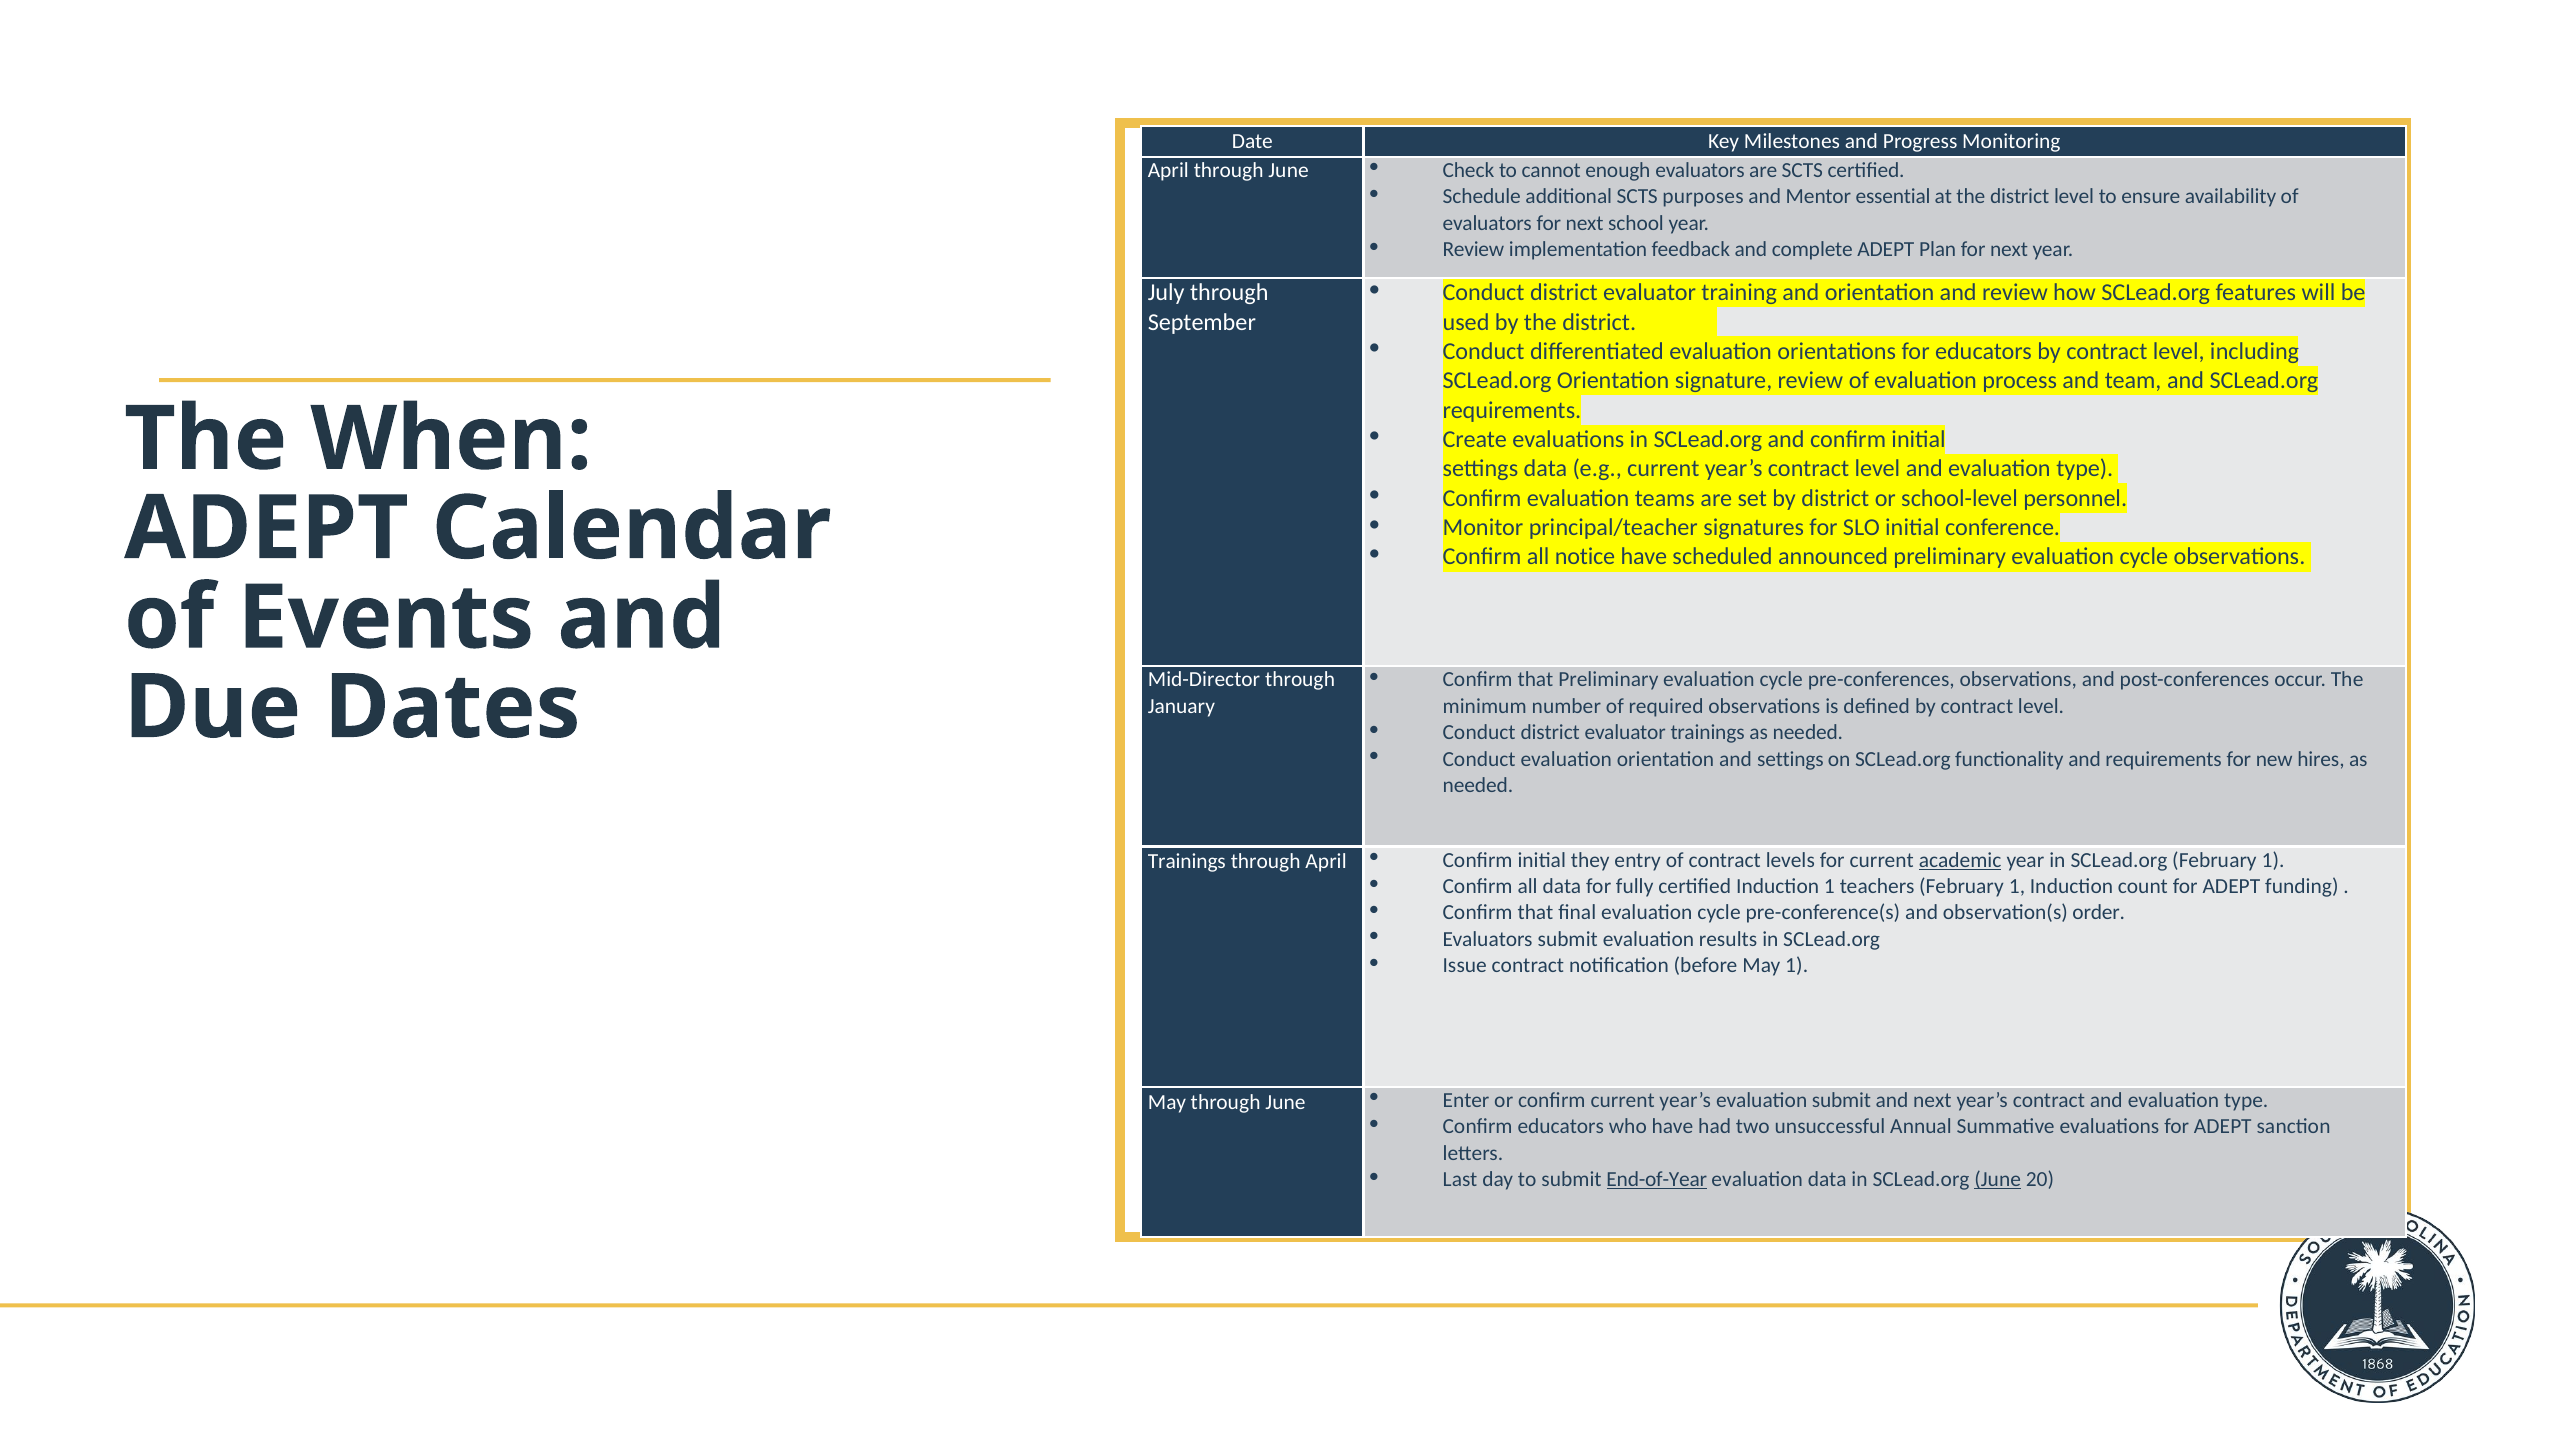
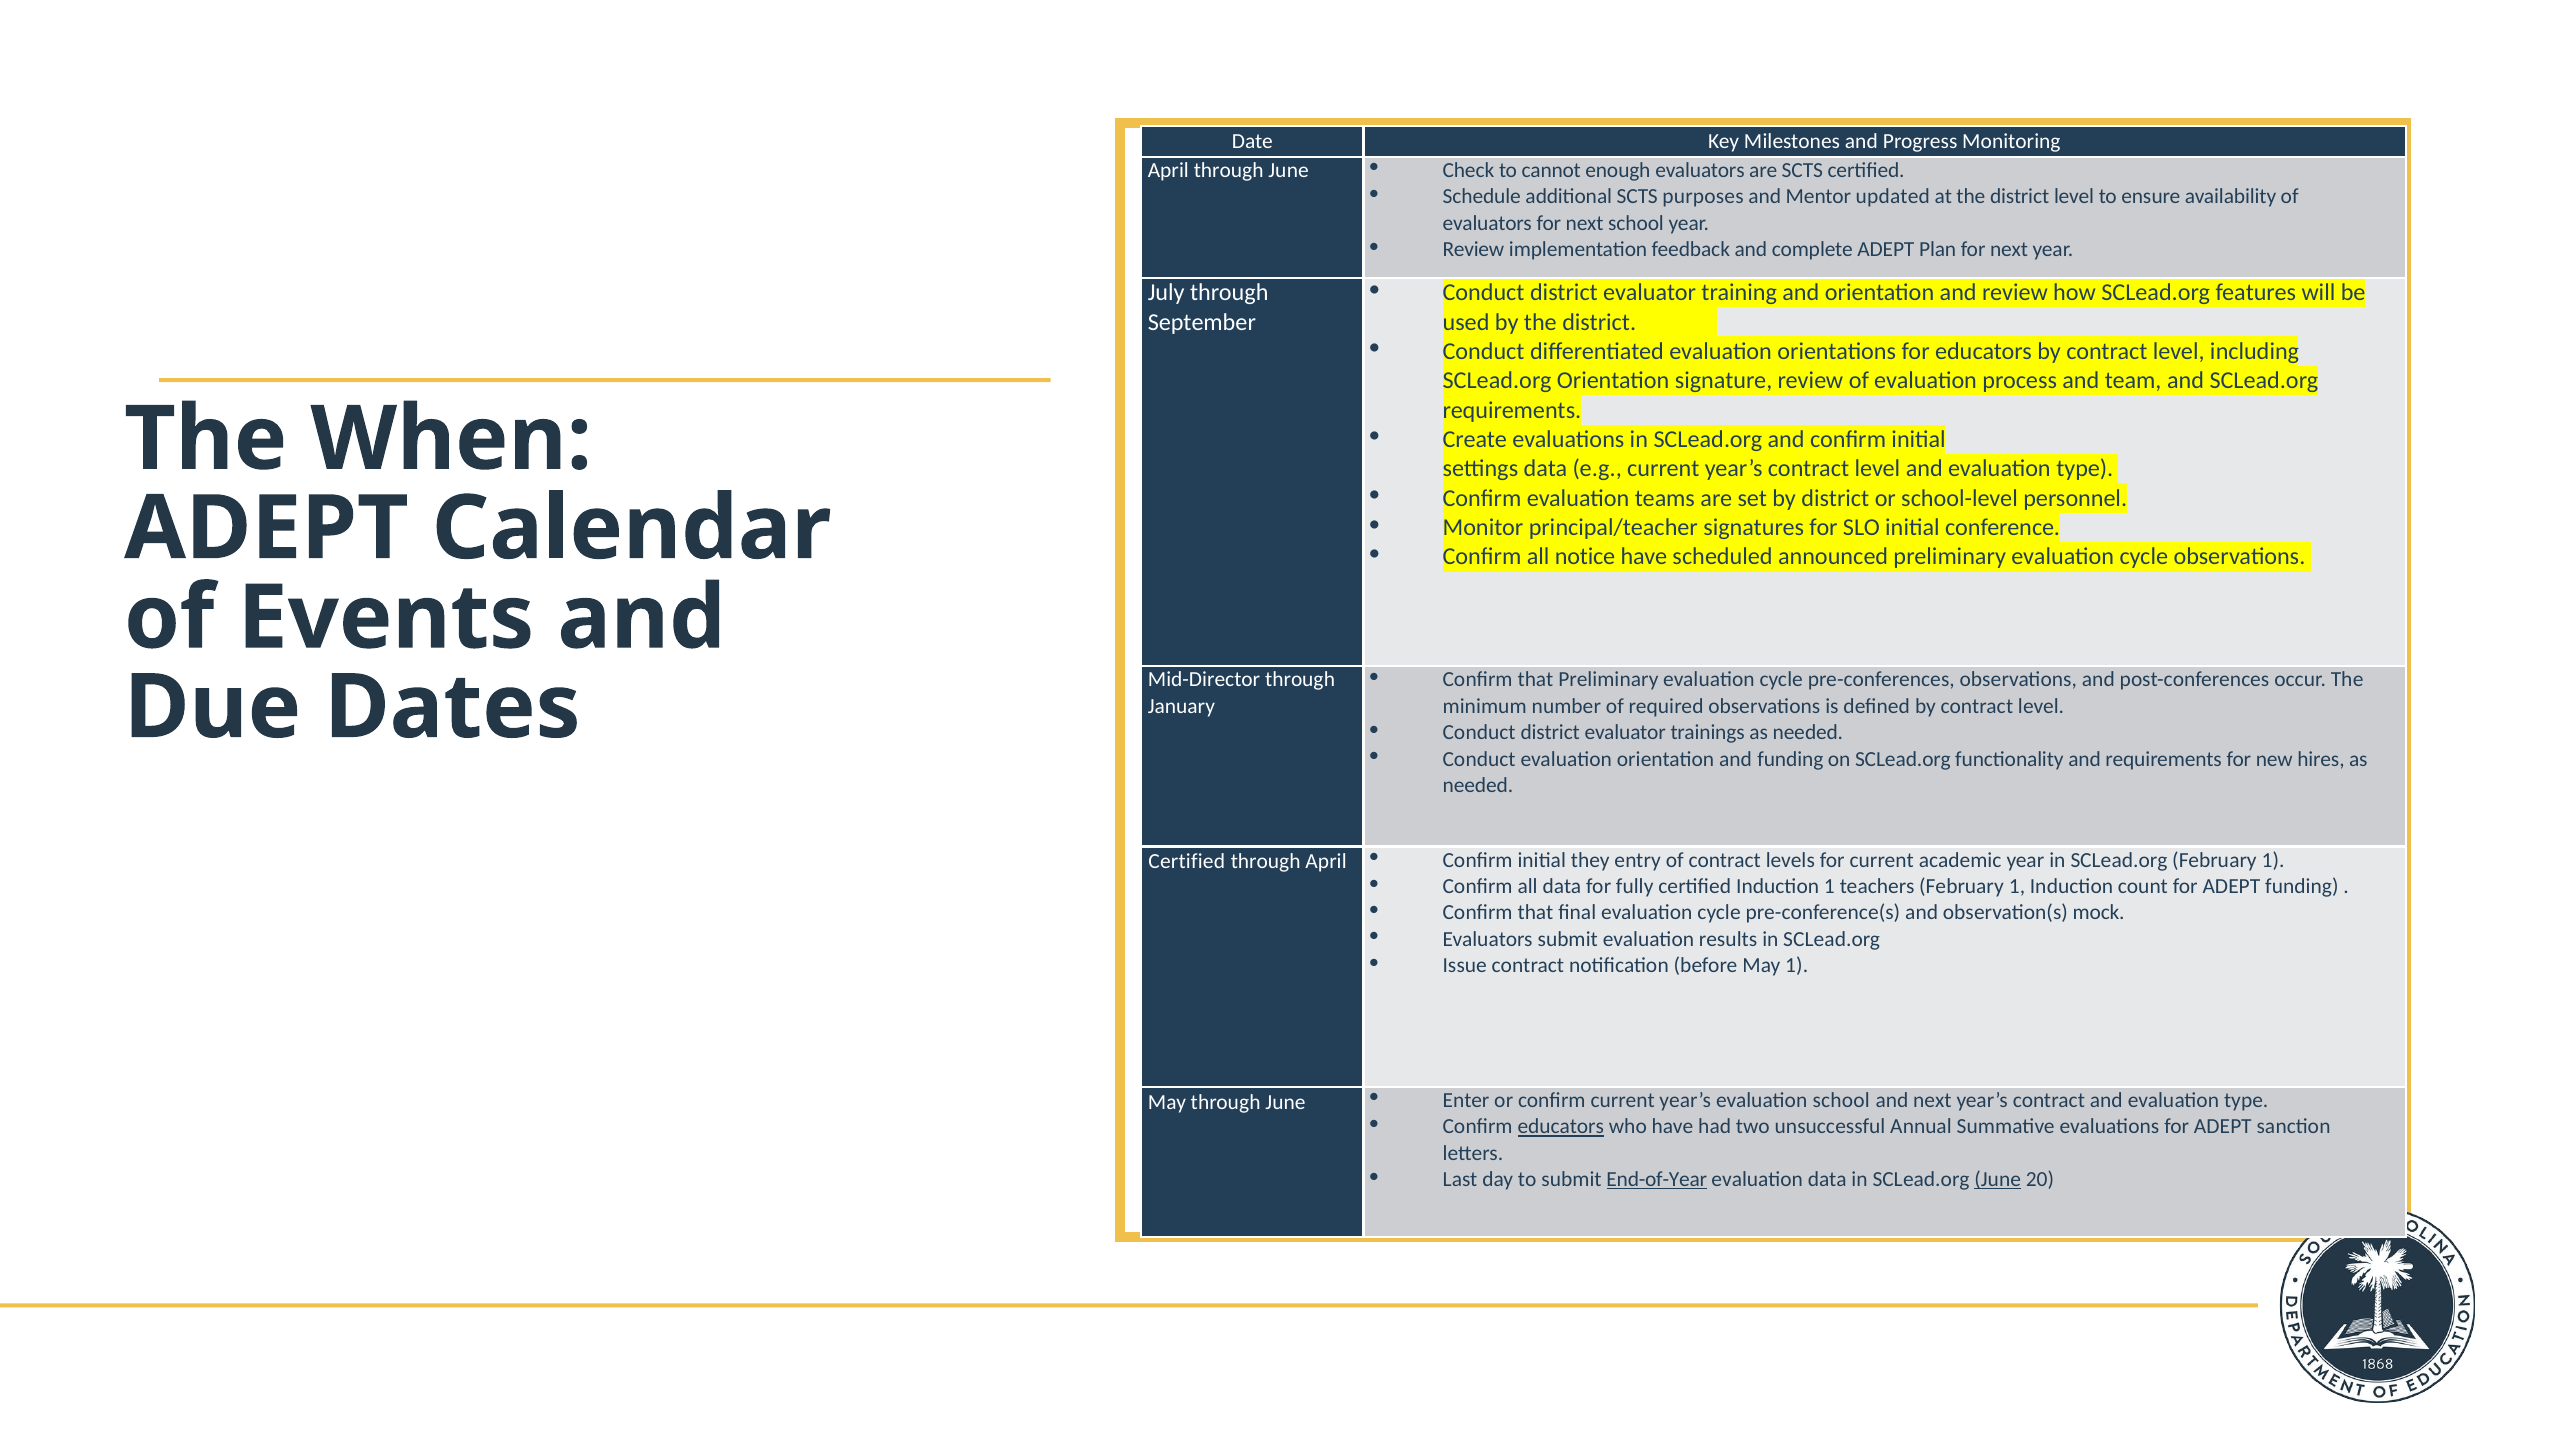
essential: essential -> updated
and settings: settings -> funding
Trainings at (1187, 862): Trainings -> Certified
academic underline: present -> none
order: order -> mock
evaluation submit: submit -> school
educators at (1561, 1127) underline: none -> present
